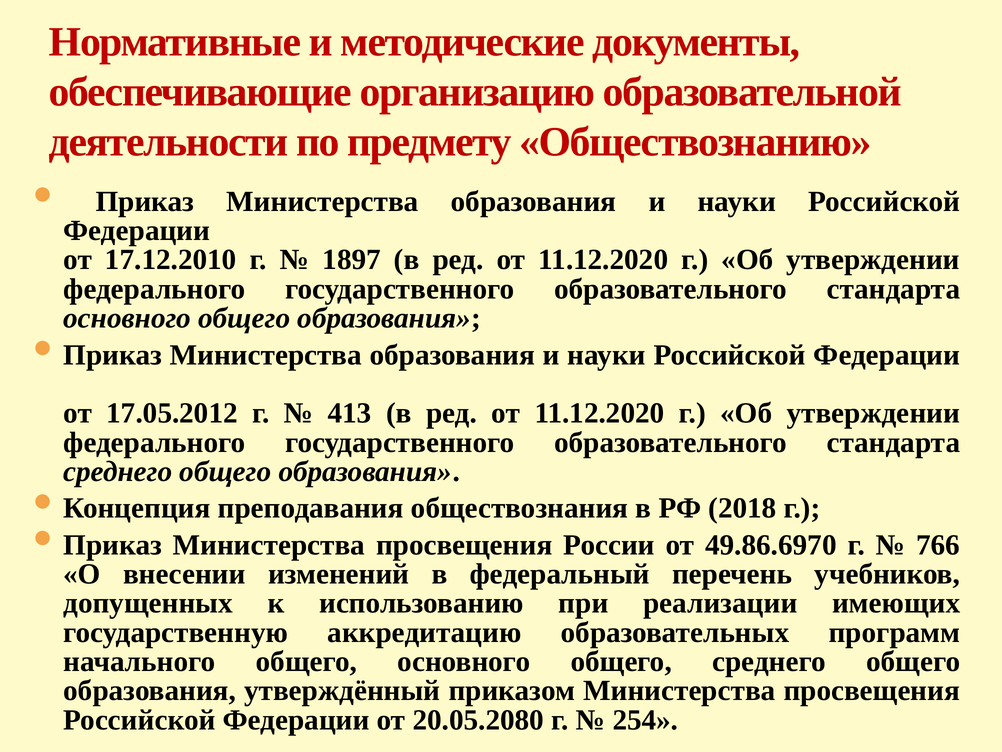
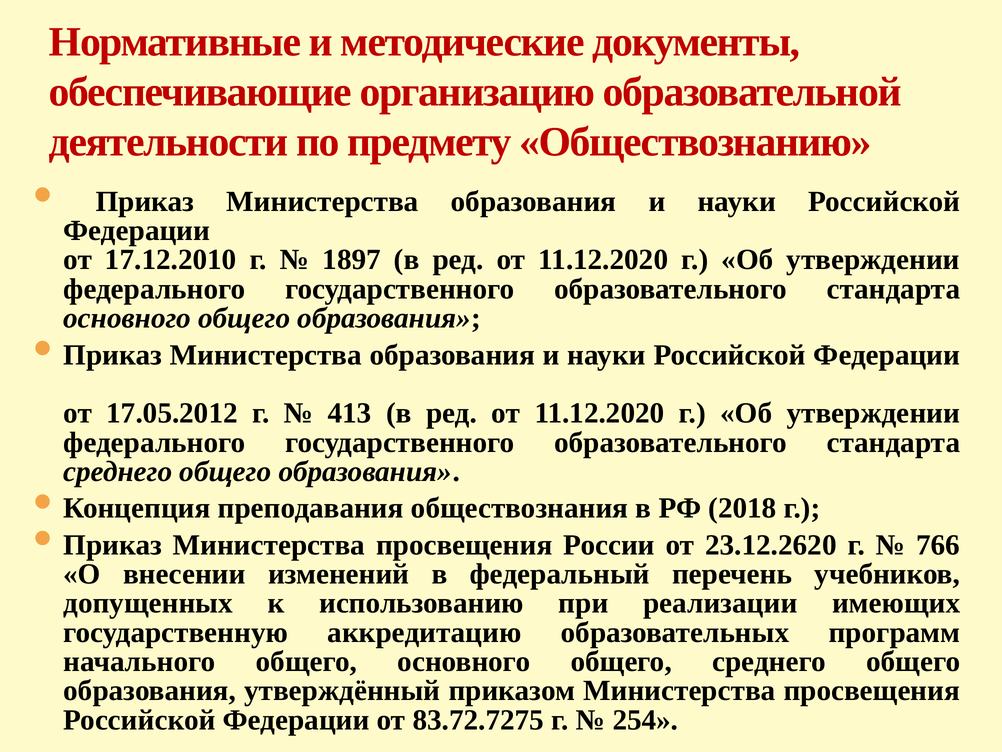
49.86.6970: 49.86.6970 -> 23.12.2620
20.05.2080: 20.05.2080 -> 83.72.7275
